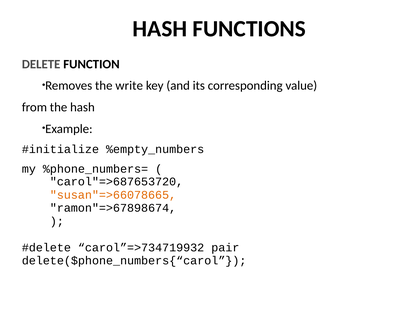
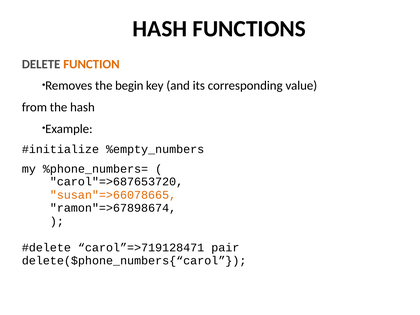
FUNCTION colour: black -> orange
write: write -> begin
carol”=>734719932: carol”=>734719932 -> carol”=>719128471
